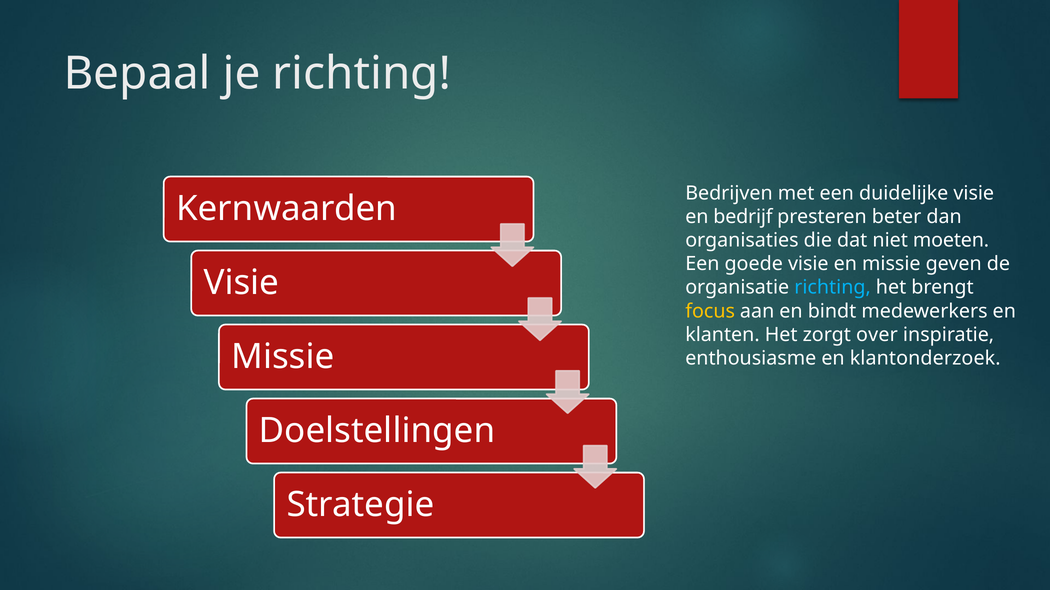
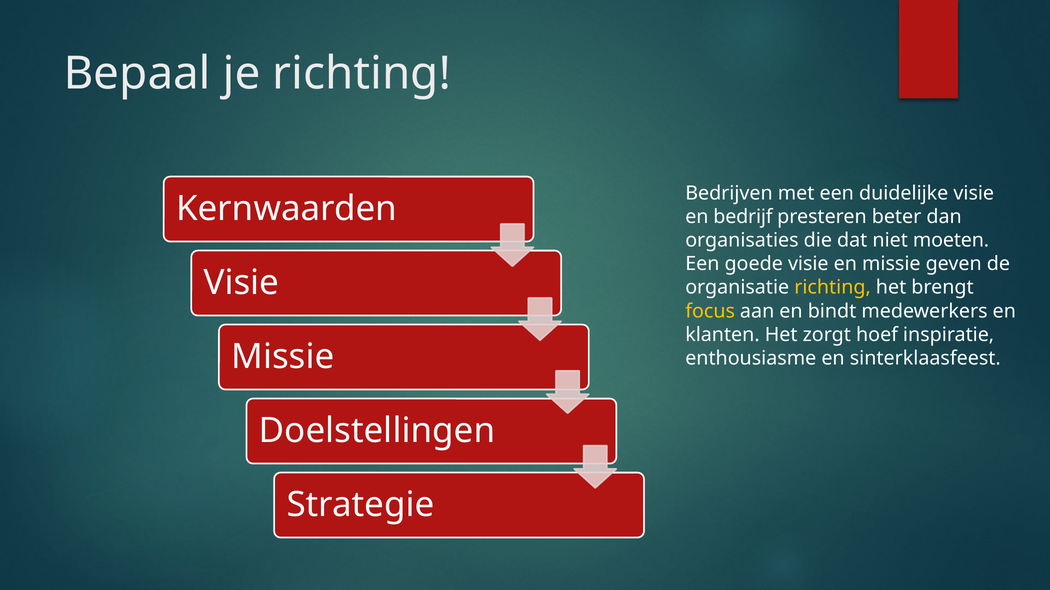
richting at (833, 288) colour: light blue -> yellow
over: over -> hoef
klantonderzoek: klantonderzoek -> sinterklaasfeest
